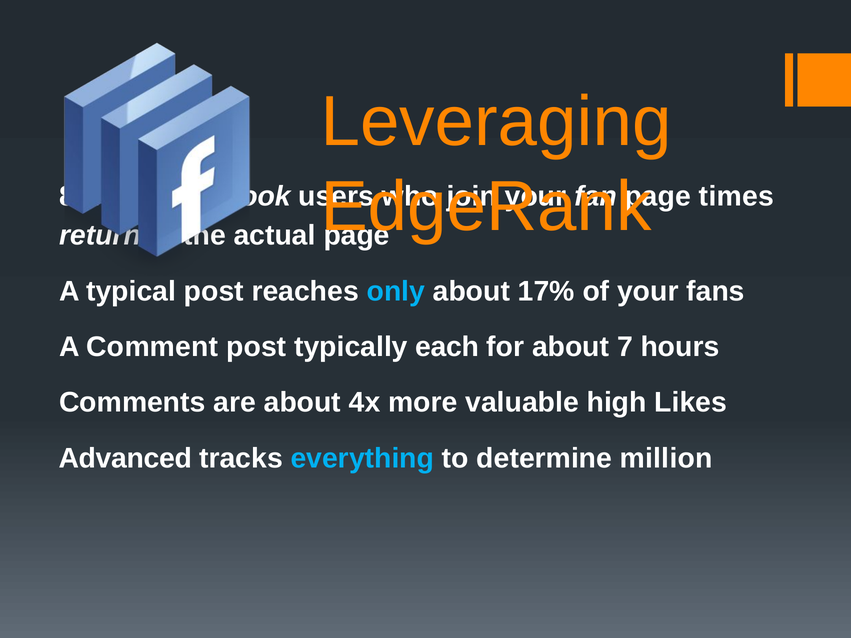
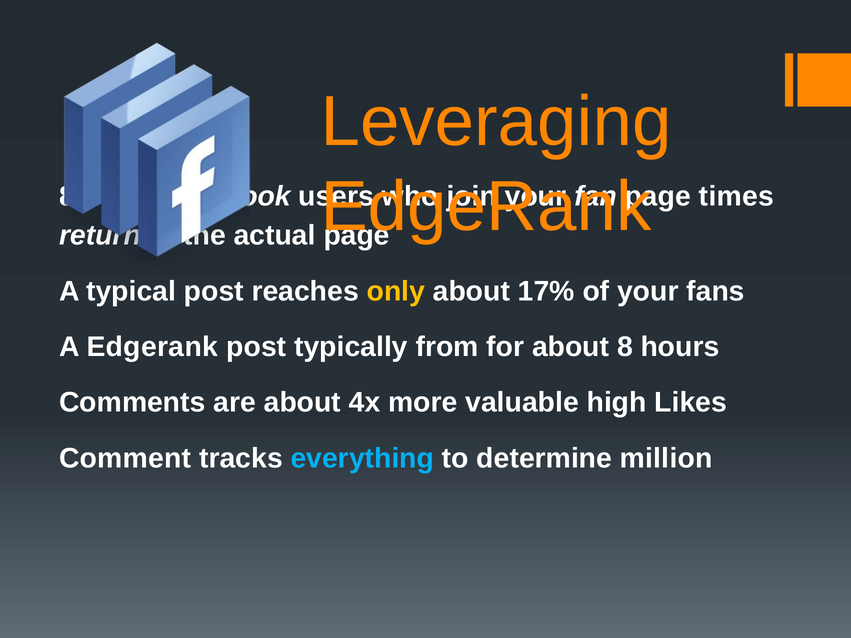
only colour: light blue -> yellow
A Comment: Comment -> Edgerank
each: each -> from
7: 7 -> 8
Advanced: Advanced -> Comment
